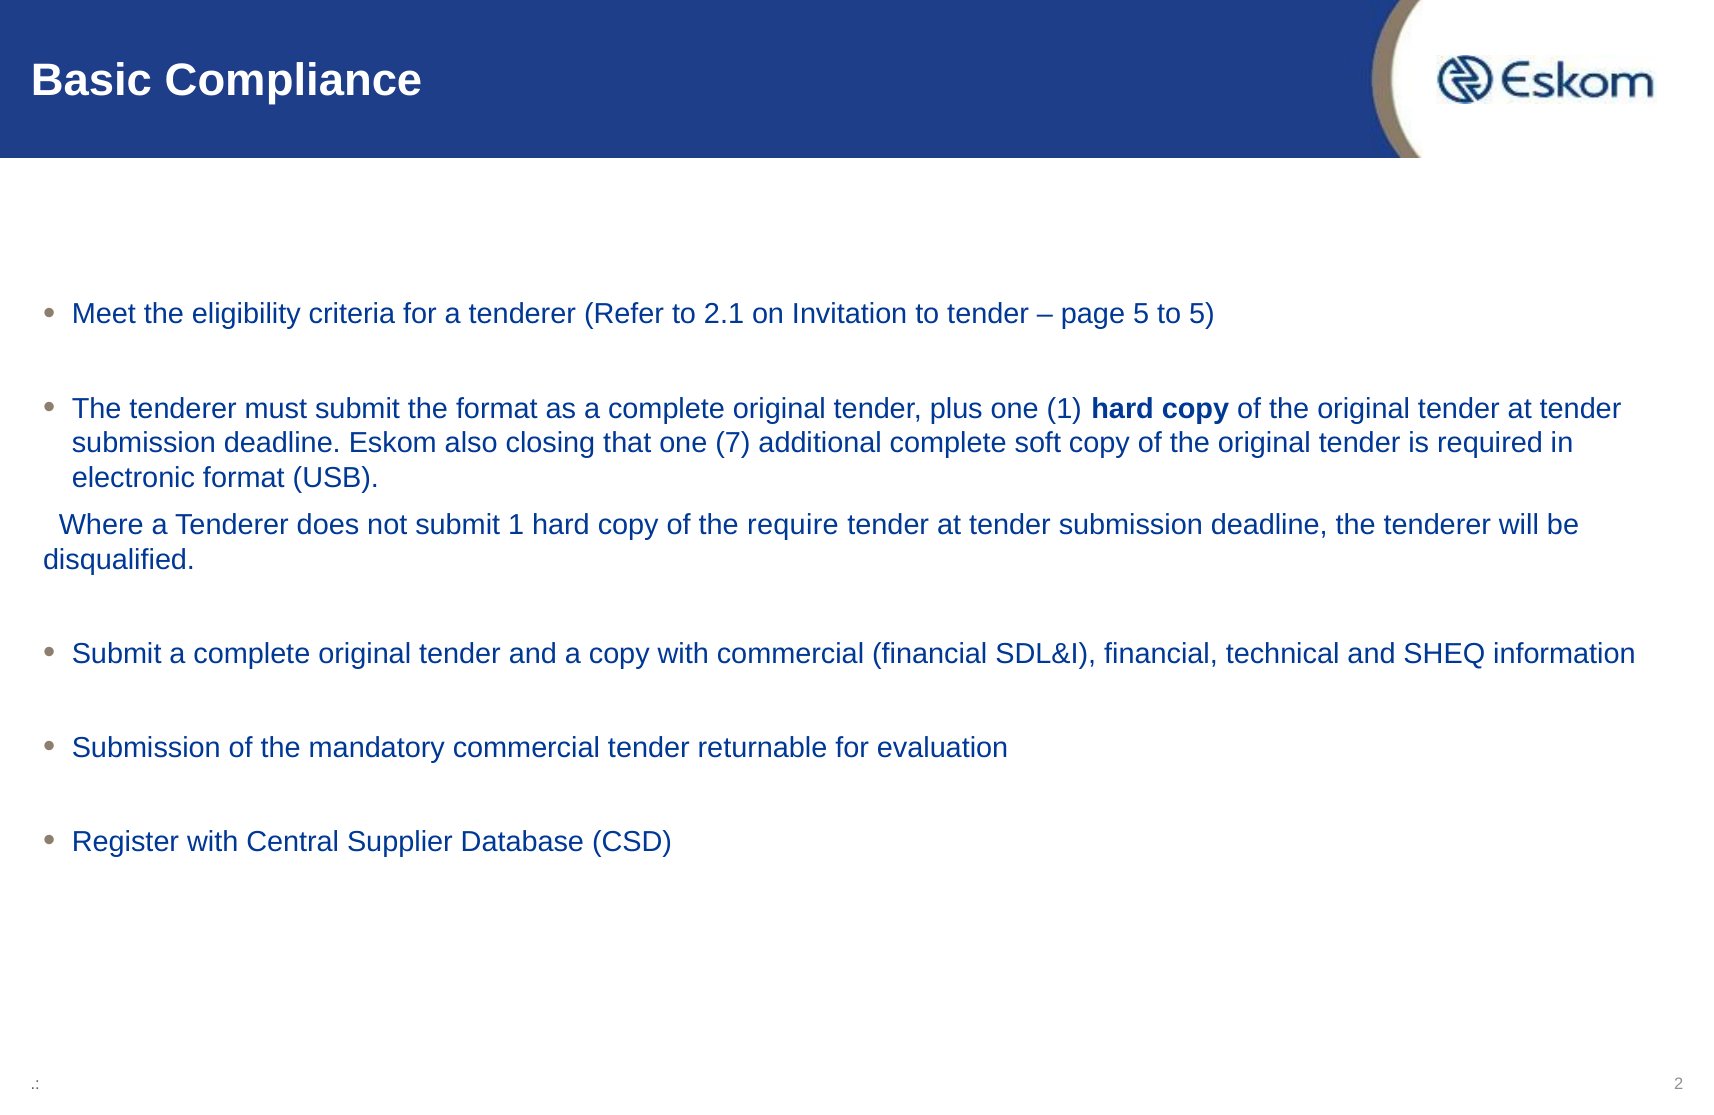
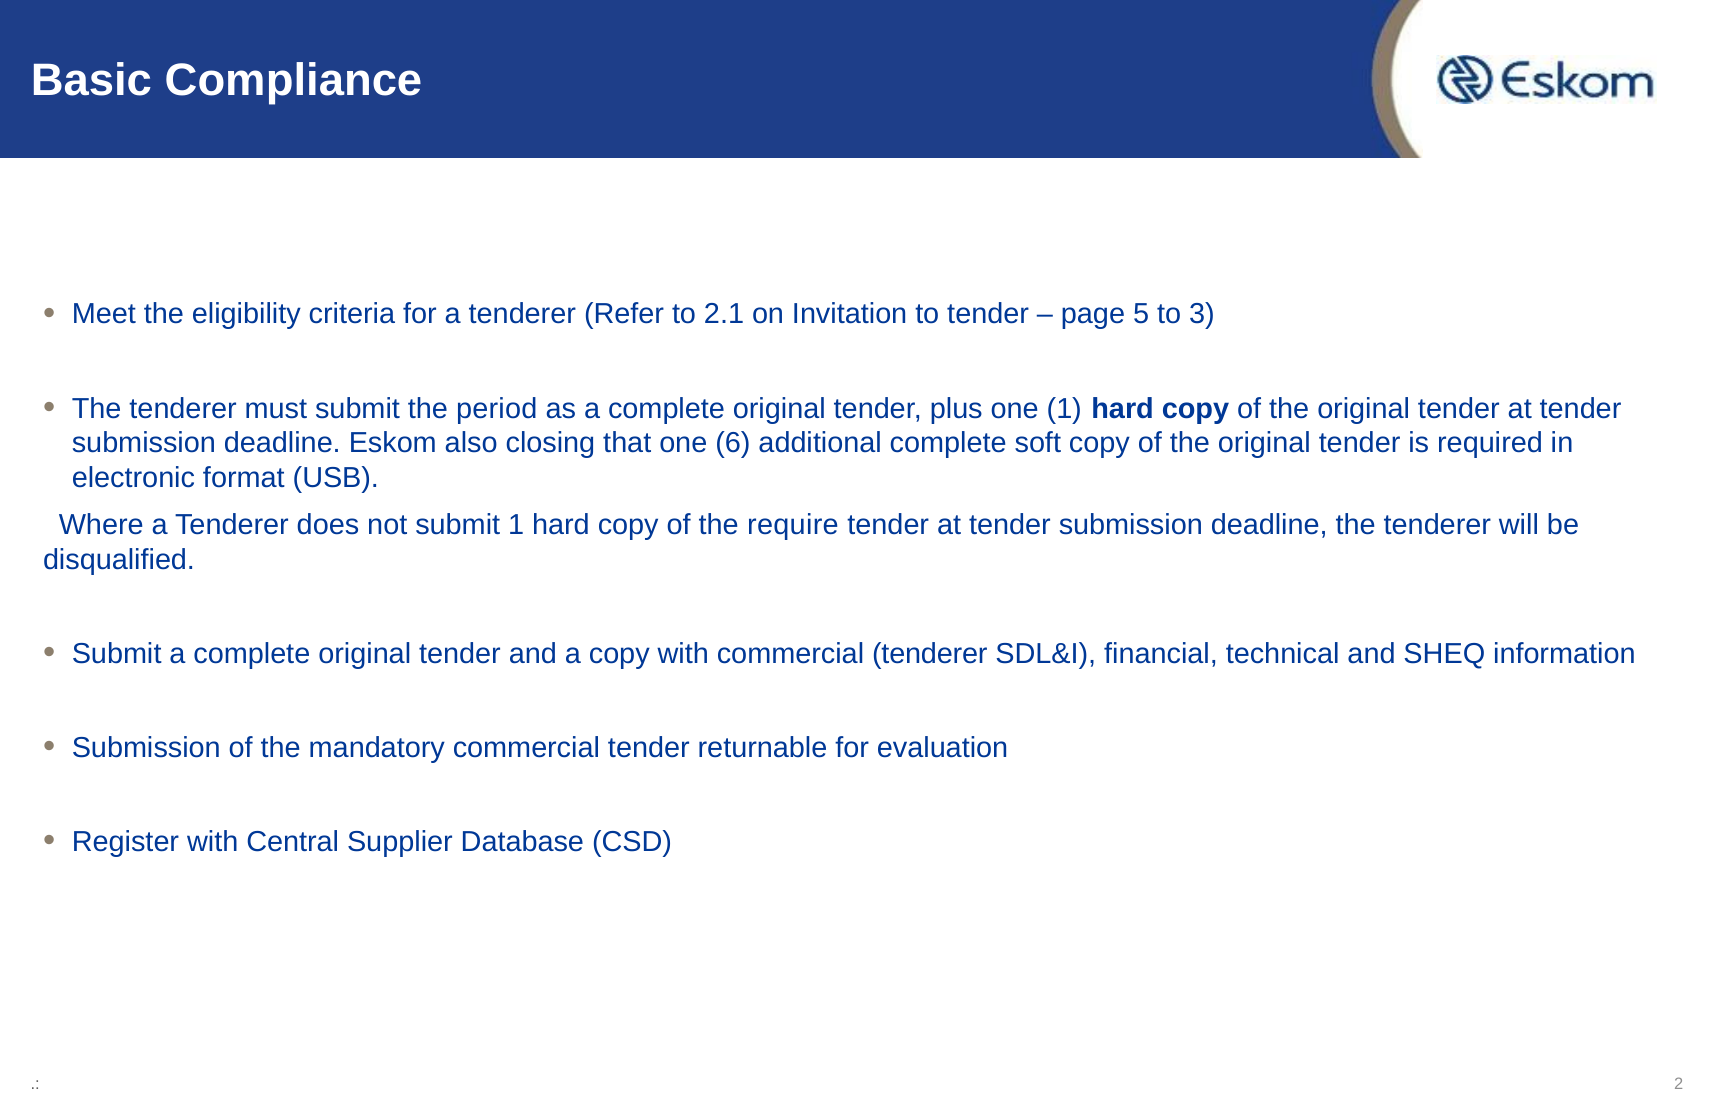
to 5: 5 -> 3
the format: format -> period
7: 7 -> 6
commercial financial: financial -> tenderer
